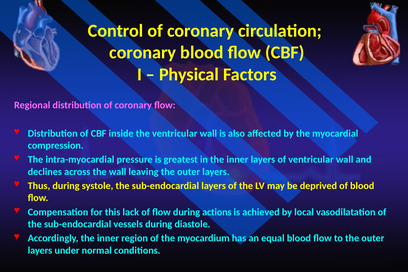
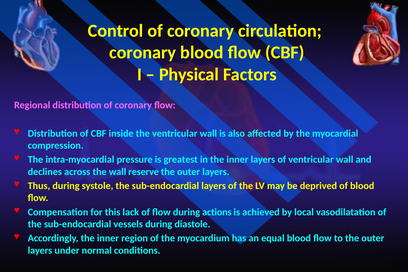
leaving: leaving -> reserve
